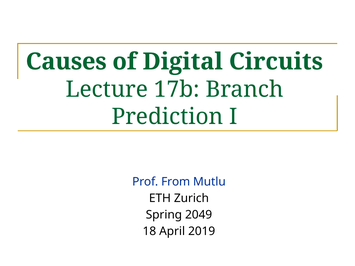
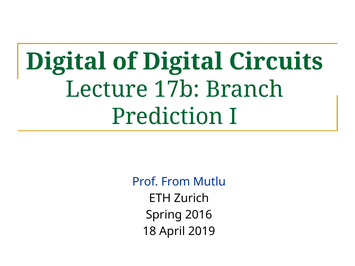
Causes at (66, 62): Causes -> Digital
2049: 2049 -> 2016
